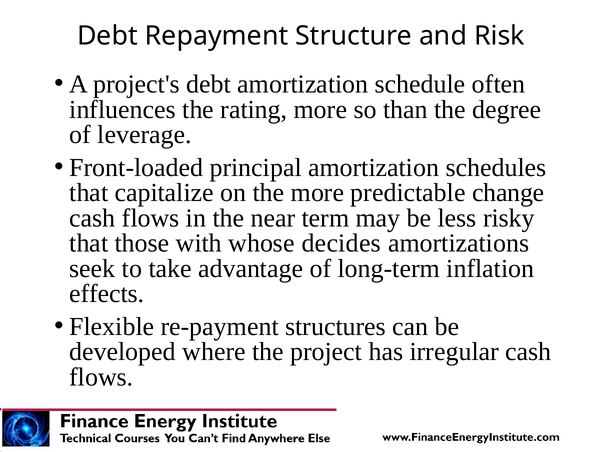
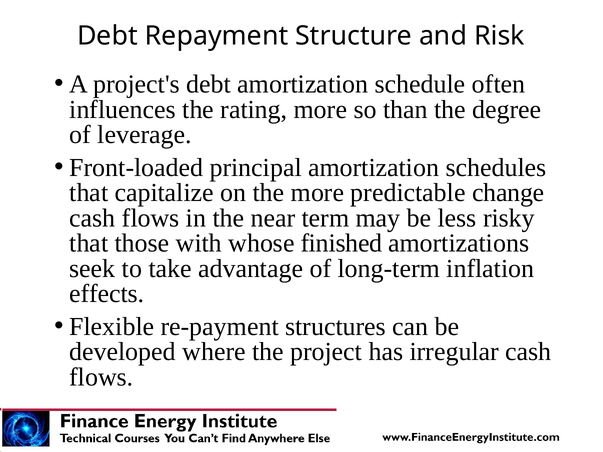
decides: decides -> finished
